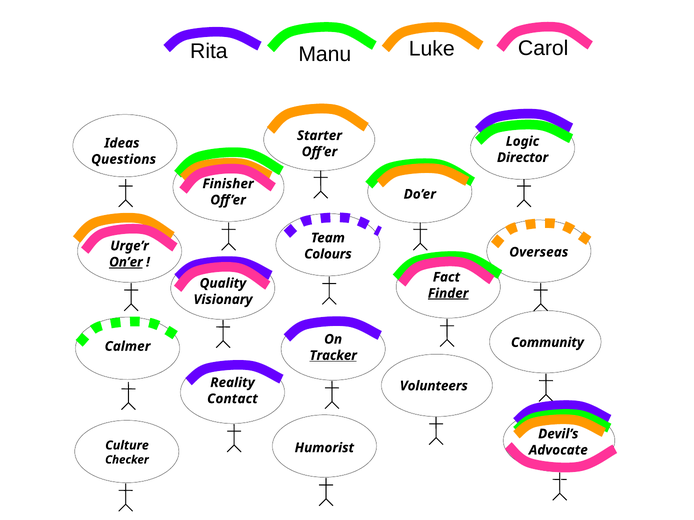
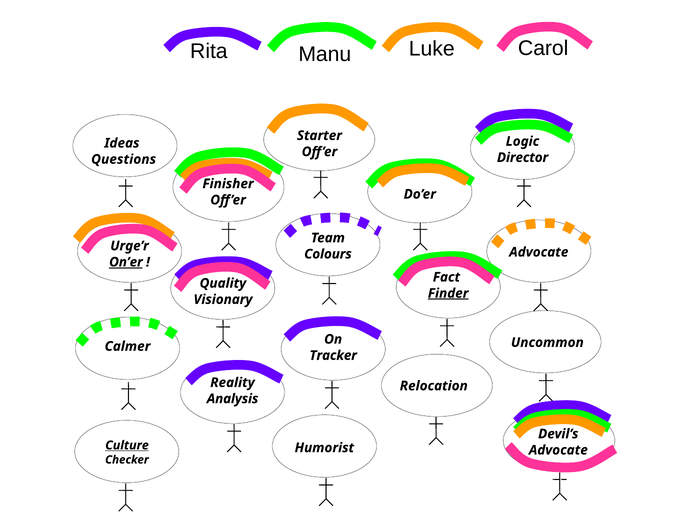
Overseas at (539, 252): Overseas -> Advocate
Community: Community -> Uncommon
Tracker underline: present -> none
Volunteers: Volunteers -> Relocation
Contact: Contact -> Analysis
Culture underline: none -> present
